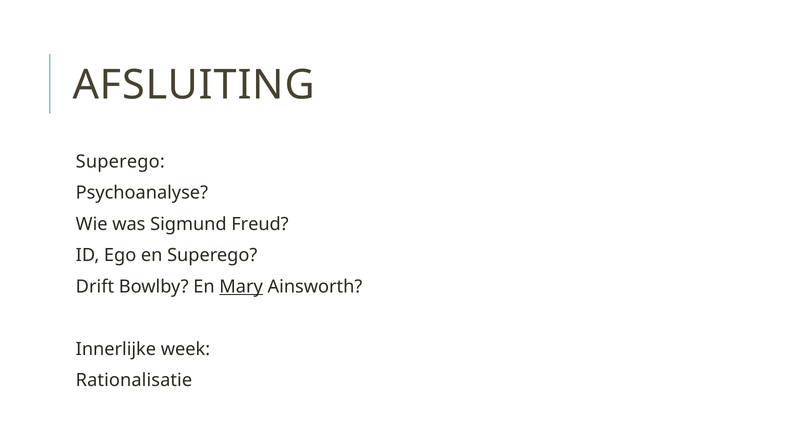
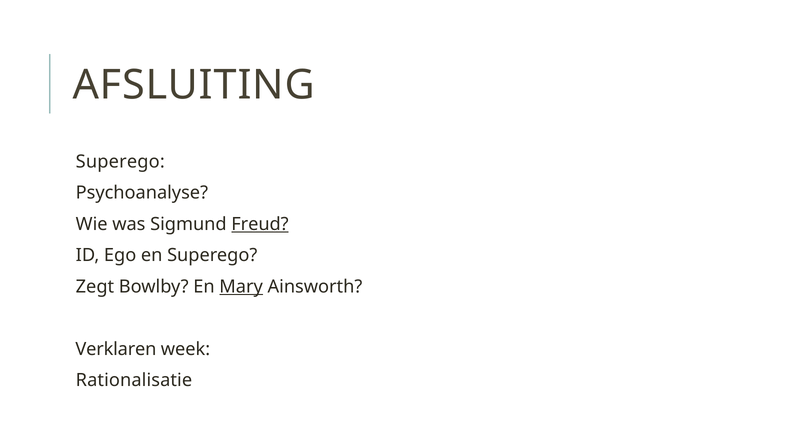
Freud underline: none -> present
Drift: Drift -> Zegt
Innerlijke: Innerlijke -> Verklaren
